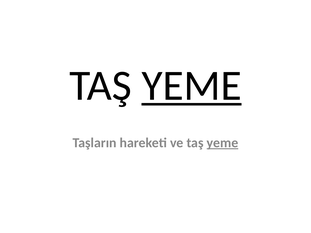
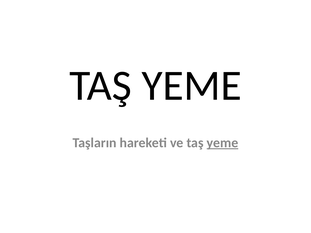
YEME at (192, 86) underline: present -> none
